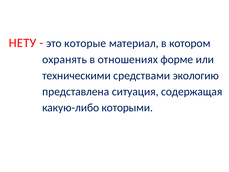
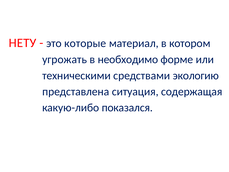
охранять: охранять -> угрожать
отношениях: отношениях -> необходимо
которыми: которыми -> показался
